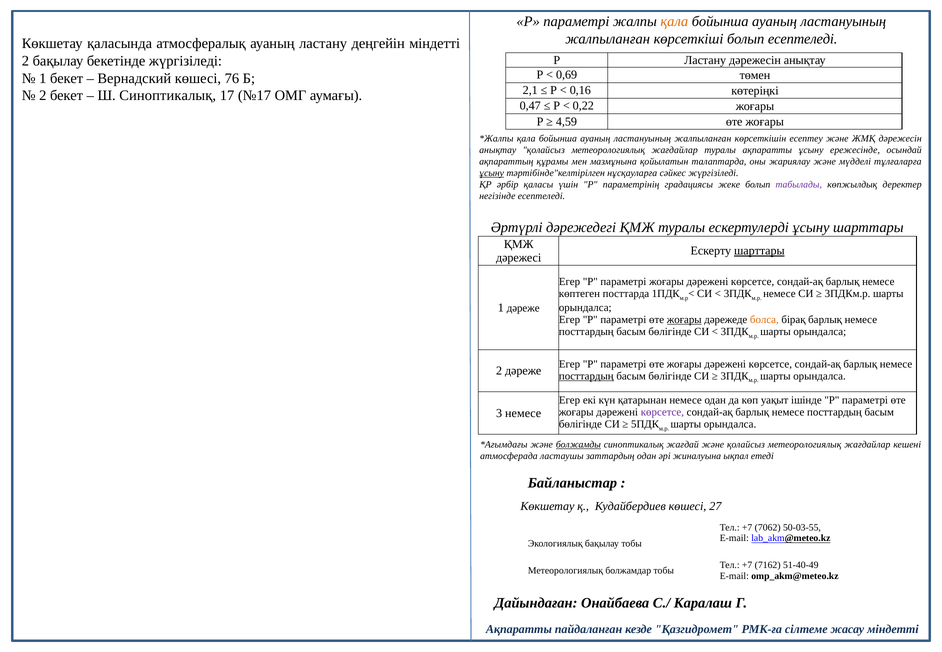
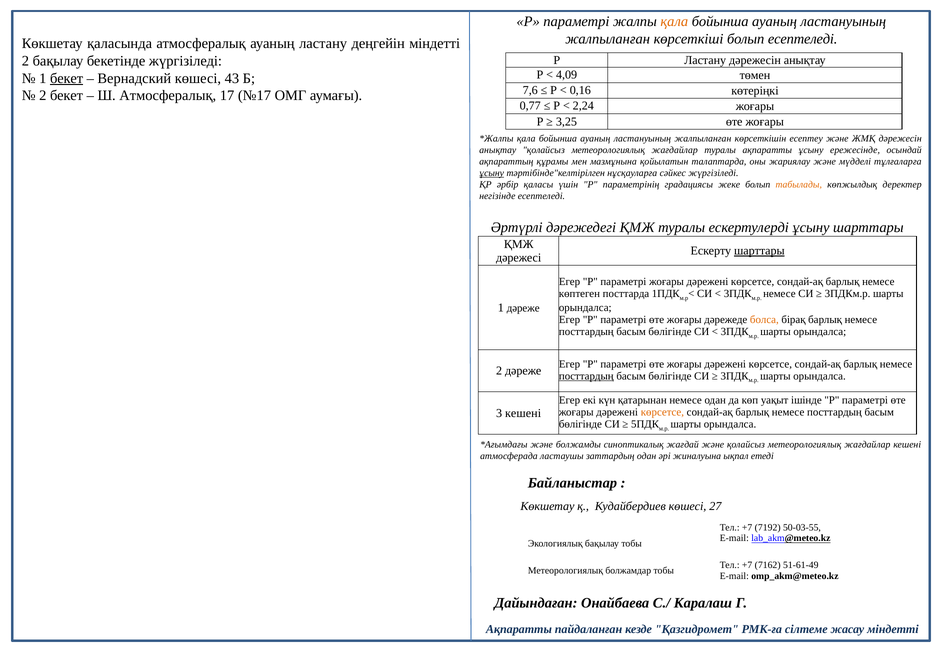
0,69: 0,69 -> 4,09
бекет at (67, 78) underline: none -> present
76: 76 -> 43
2,1: 2,1 -> 7,6
Ш Синоптикалық: Синоптикалық -> Атмосфералық
0,47: 0,47 -> 0,77
0,22: 0,22 -> 2,24
4,59: 4,59 -> 3,25
табылады colour: purple -> orange
жоғары at (684, 320) underline: present -> none
көрсетсе at (662, 412) colour: purple -> orange
3 немесе: немесе -> кешені
болжамды underline: present -> none
7062: 7062 -> 7192
51-40-49: 51-40-49 -> 51-61-49
